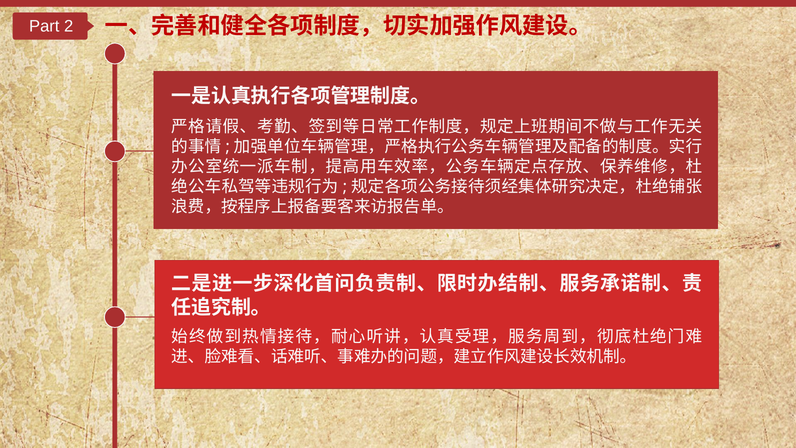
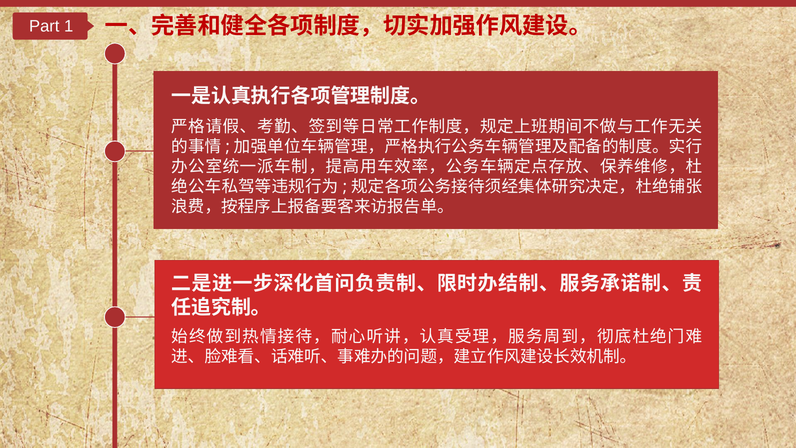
2: 2 -> 1
